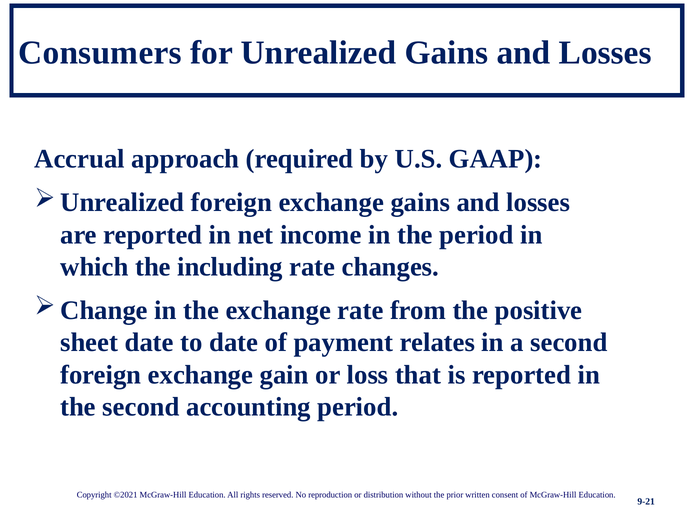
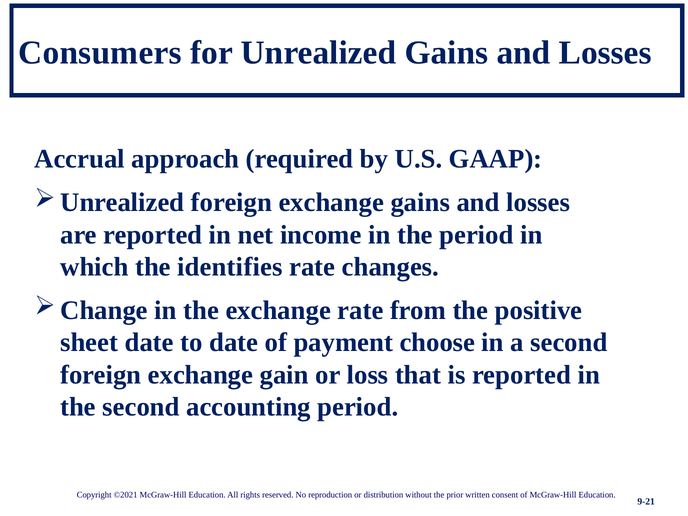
including: including -> identifies
relates: relates -> choose
